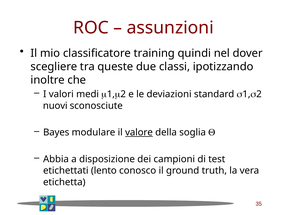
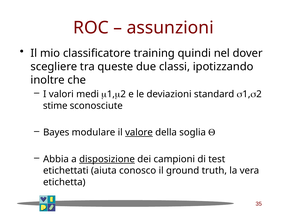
nuovi: nuovi -> stime
disposizione underline: none -> present
lento: lento -> aiuta
